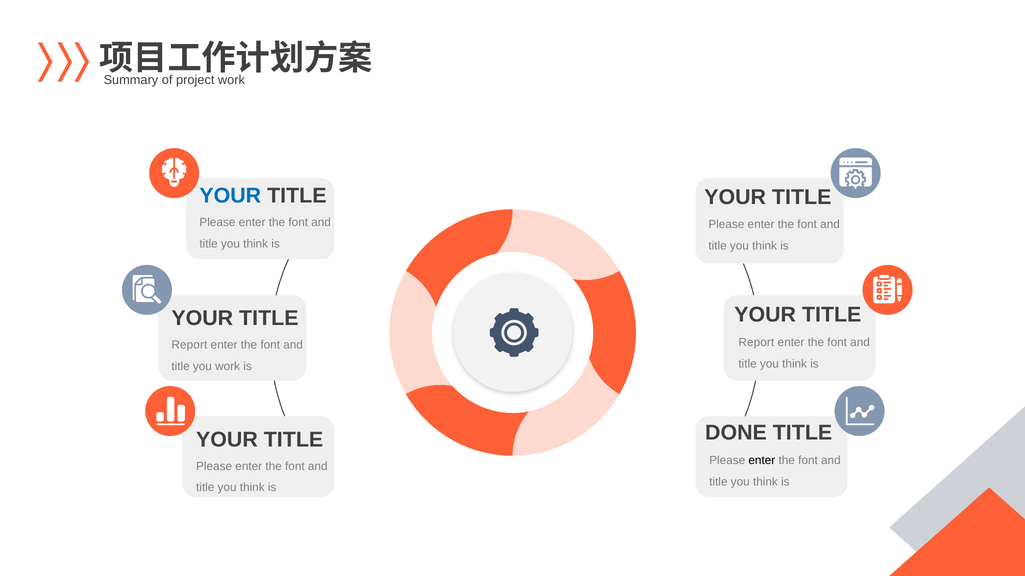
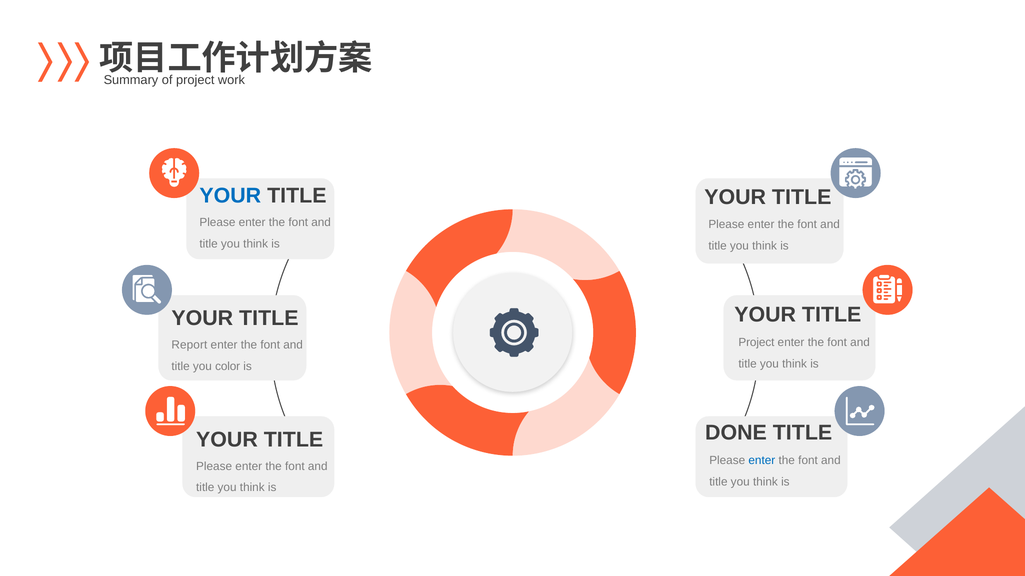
Report at (756, 343): Report -> Project
you work: work -> color
enter at (762, 461) colour: black -> blue
